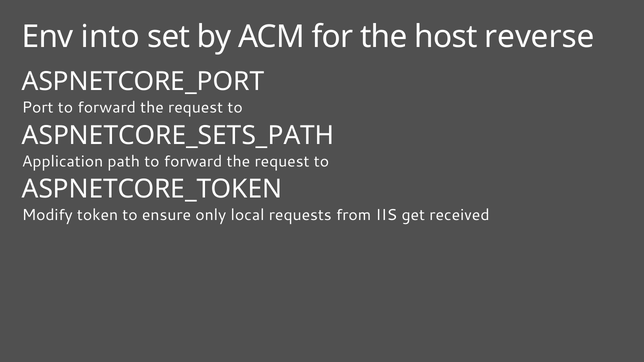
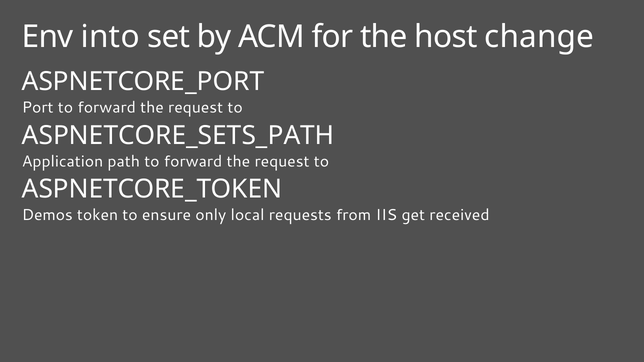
reverse: reverse -> change
Modify: Modify -> Demos
